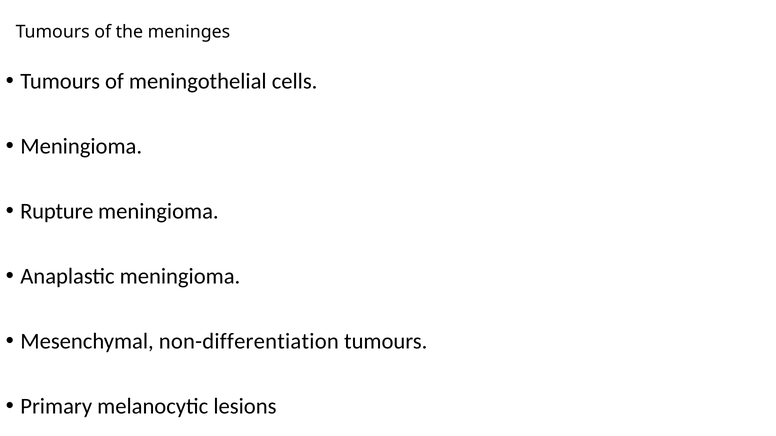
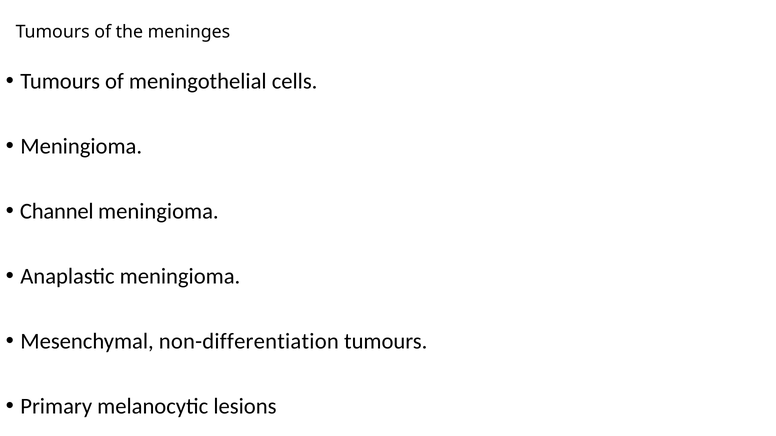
Rupture: Rupture -> Channel
